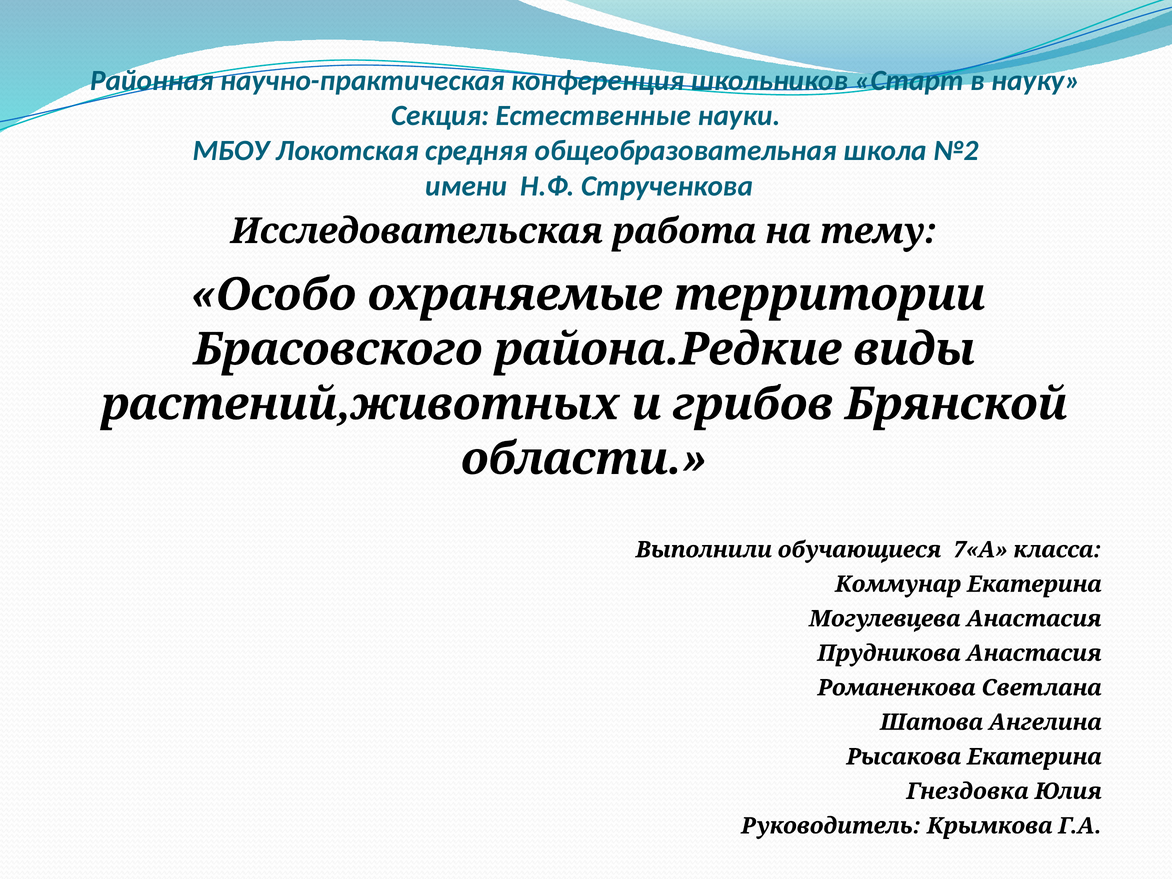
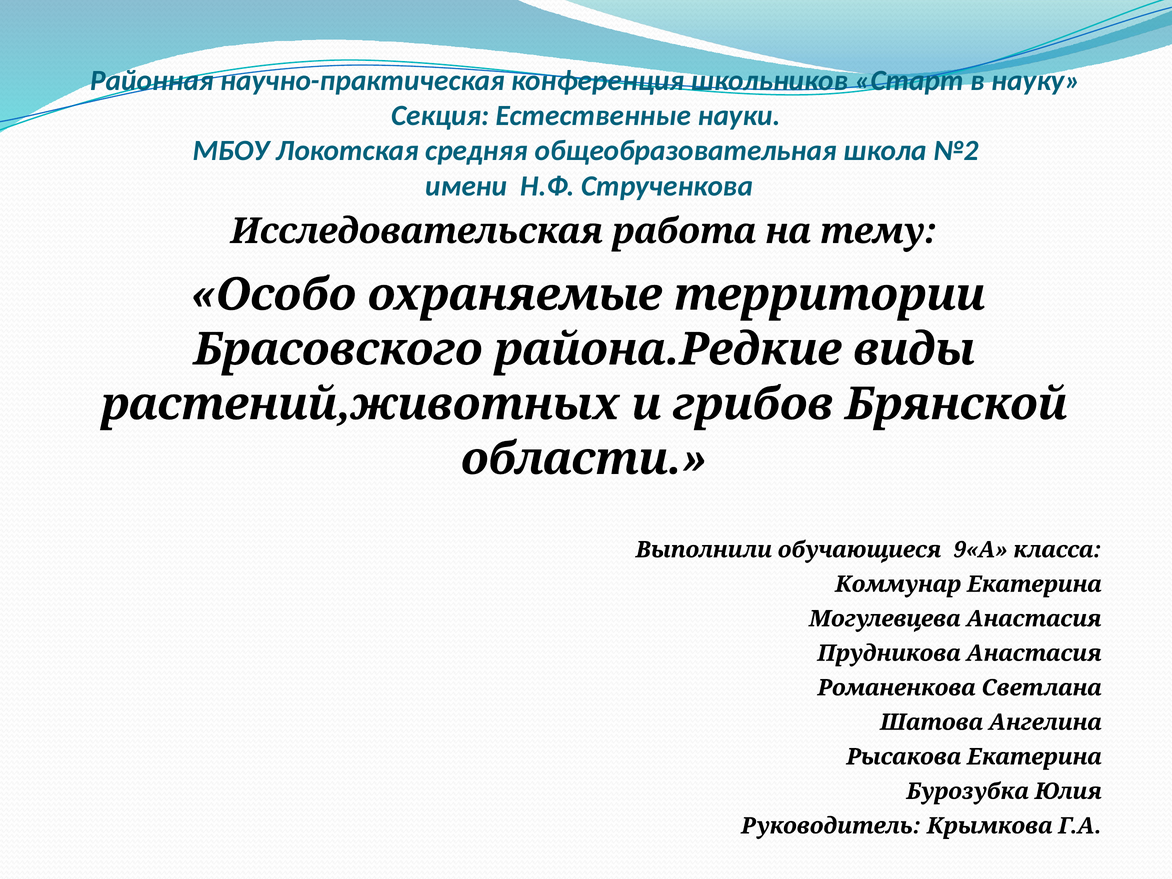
7«А: 7«А -> 9«А
Гнездовка: Гнездовка -> Бурозубка
